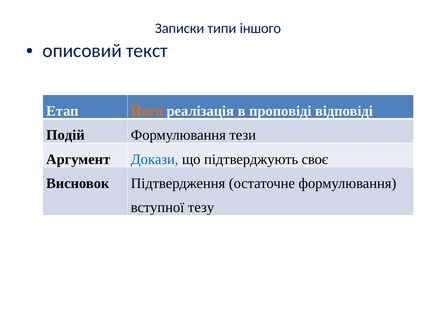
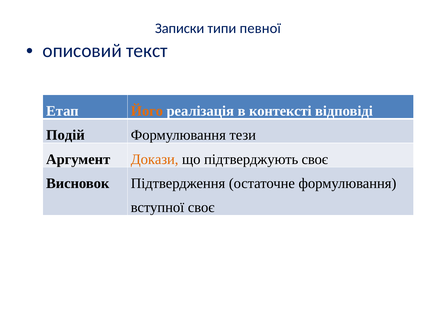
іншого: іншого -> певної
проповіді: проповіді -> контексті
Докази colour: blue -> orange
вступної тезу: тезу -> своє
